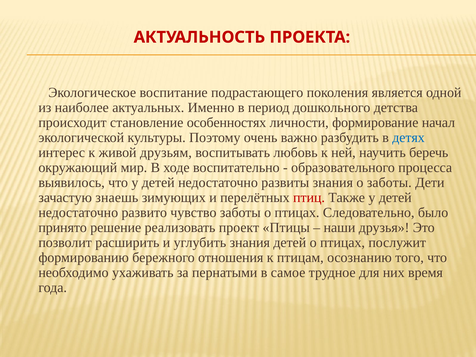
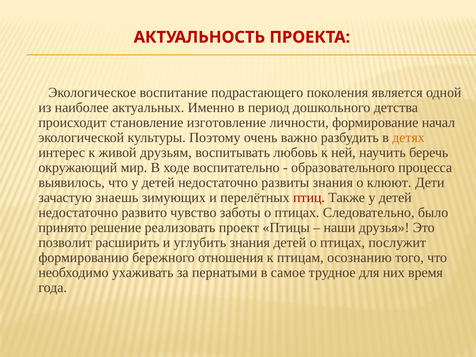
особенностях: особенностях -> изготовление
детях colour: blue -> orange
о заботы: заботы -> клюют
